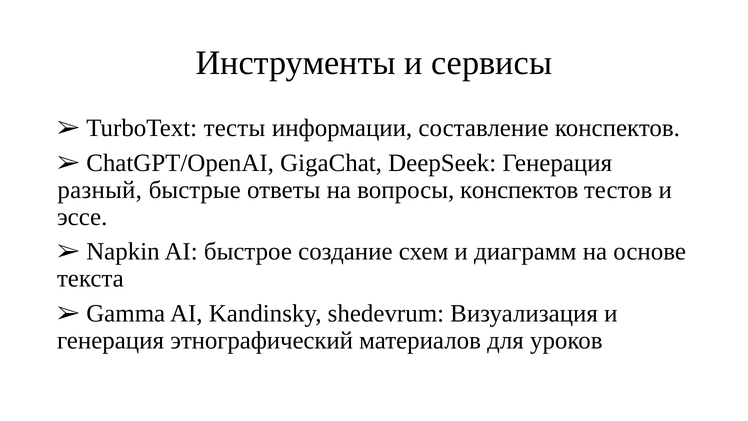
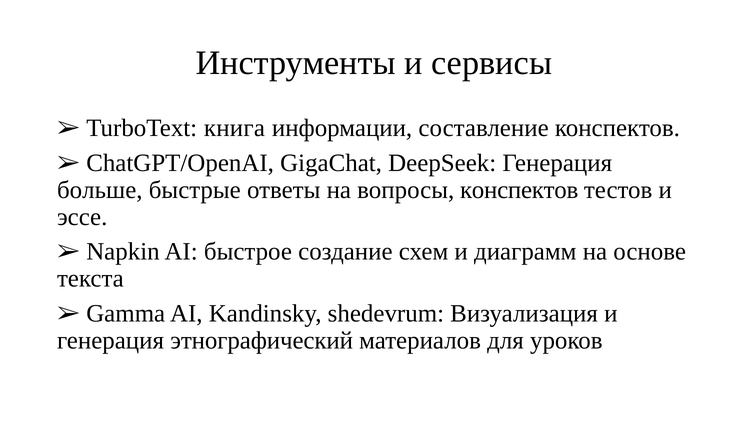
тесты: тесты -> книга
разный: разный -> больше
